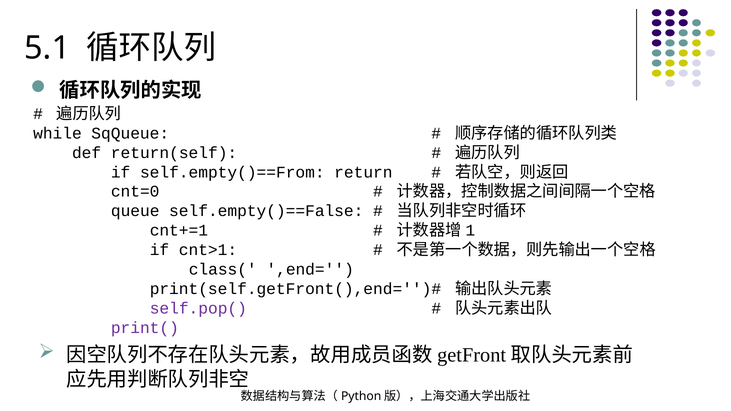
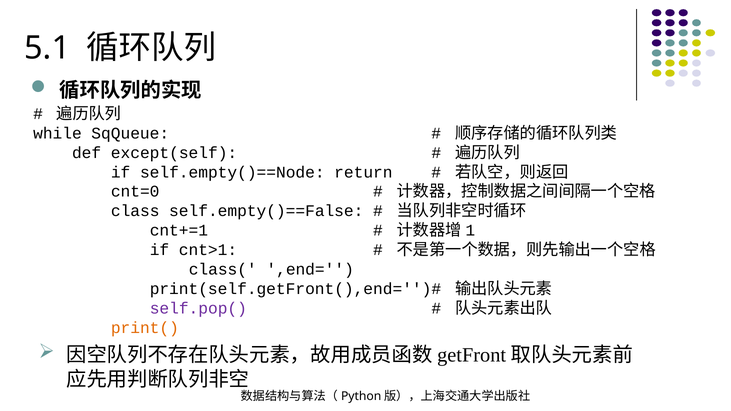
return(self: return(self -> except(self
self.empty()==From: self.empty()==From -> self.empty()==Node
queue: queue -> class
print( colour: purple -> orange
